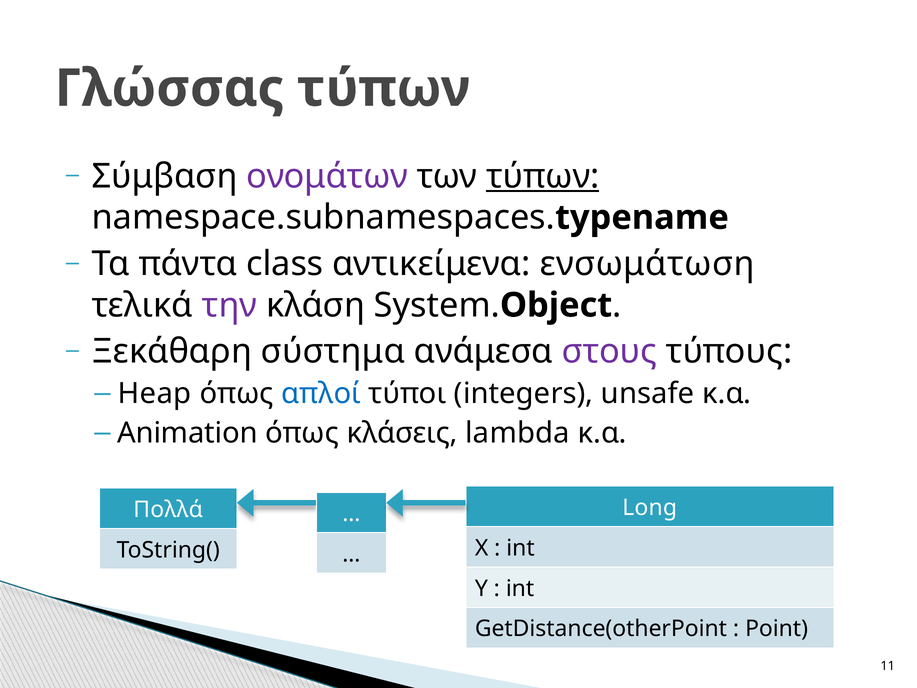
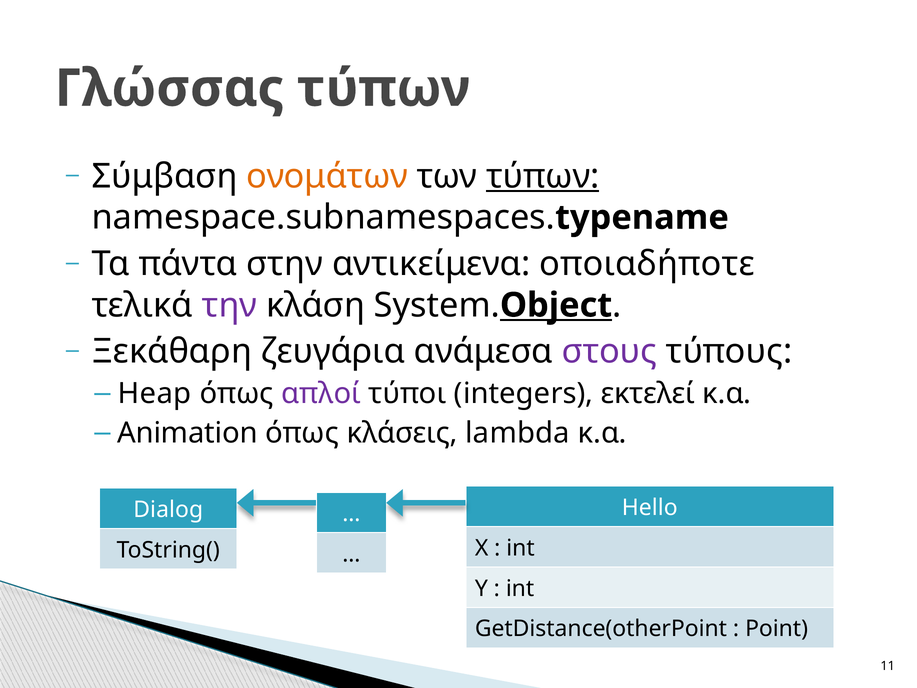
ονομάτων colour: purple -> orange
class: class -> στην
ενσωμάτωση: ενσωμάτωση -> οποιαδήποτε
Object underline: none -> present
σύστημα: σύστημα -> ζευγάρια
απλοί colour: blue -> purple
unsafe: unsafe -> εκτελεί
Long: Long -> Hello
Πολλά: Πολλά -> Dialog
